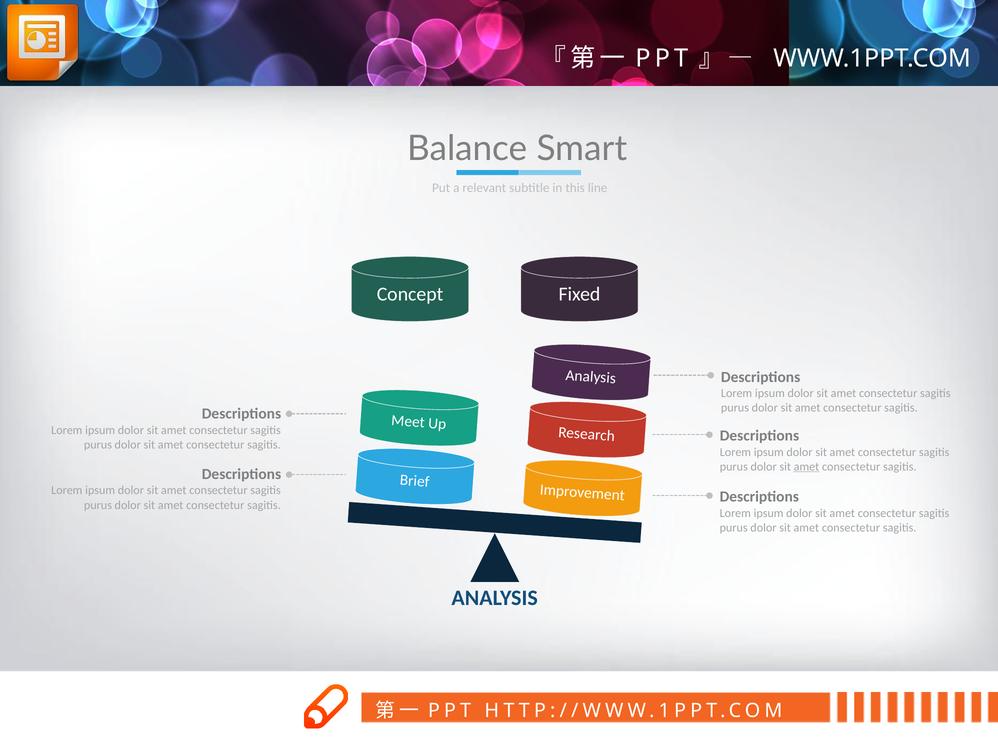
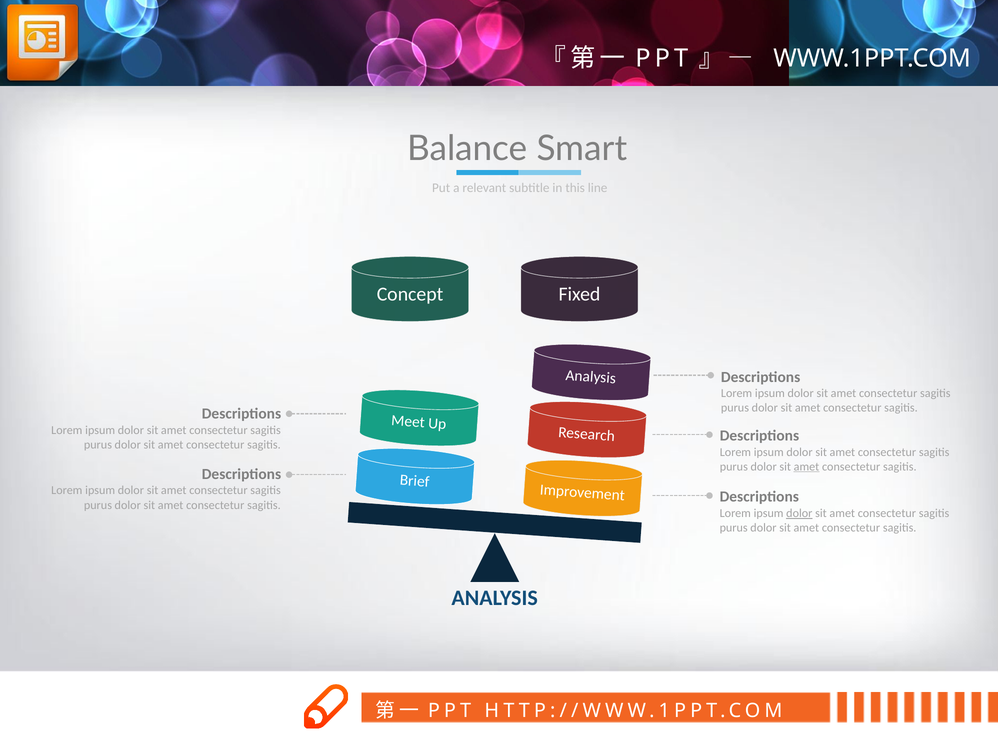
dolor at (799, 513) underline: none -> present
